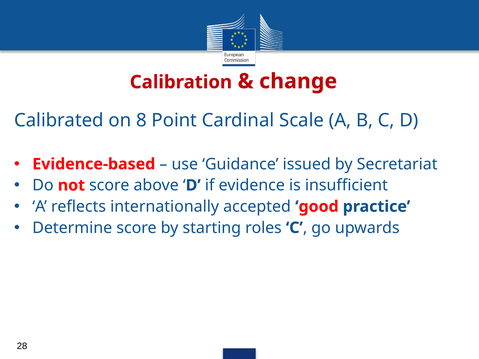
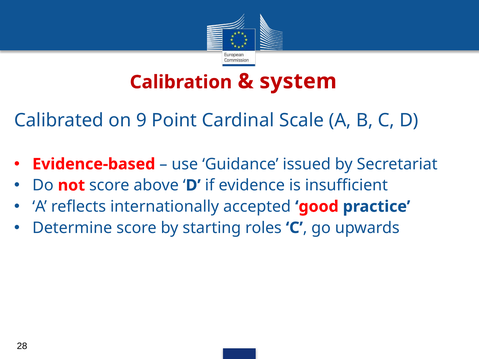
change: change -> system
8: 8 -> 9
